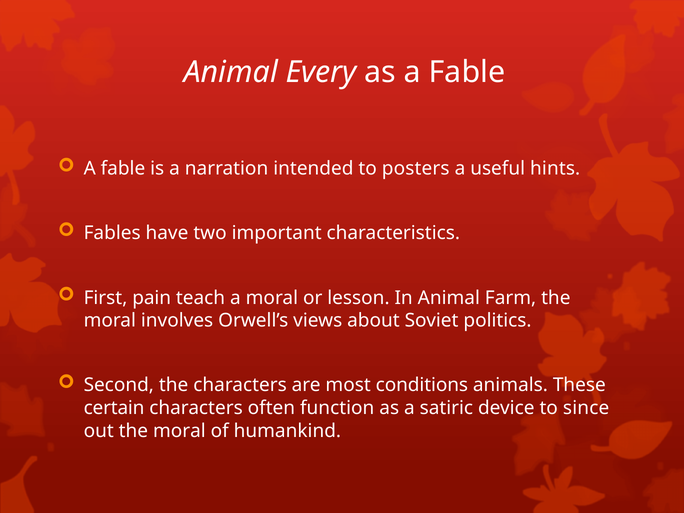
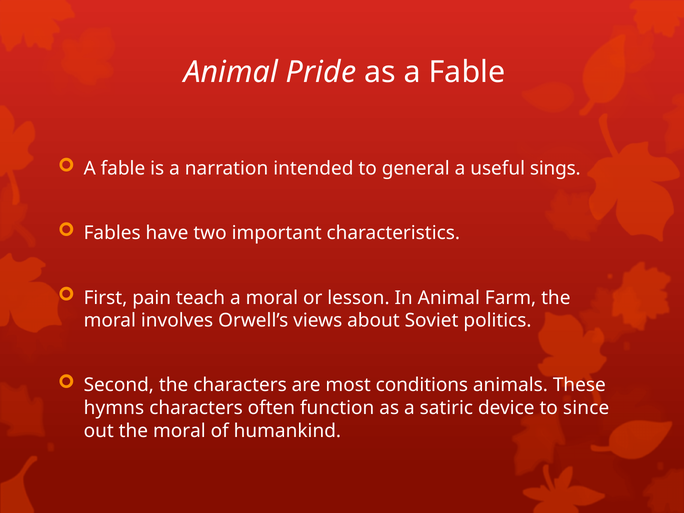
Every: Every -> Pride
posters: posters -> general
hints: hints -> sings
certain: certain -> hymns
